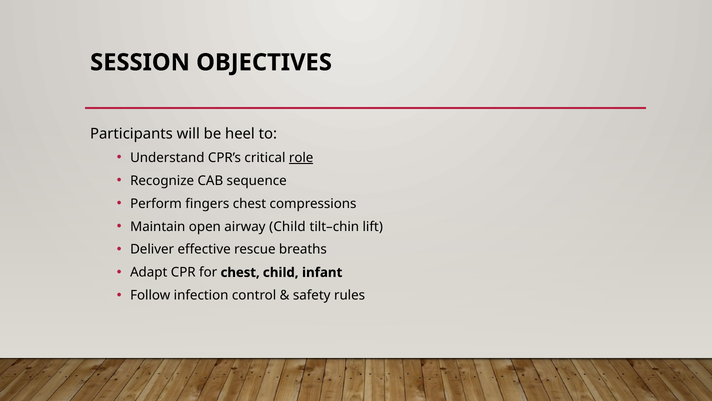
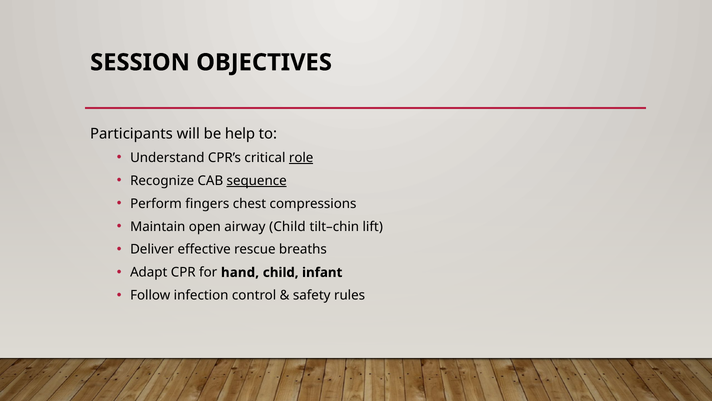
heel: heel -> help
sequence underline: none -> present
for chest: chest -> hand
